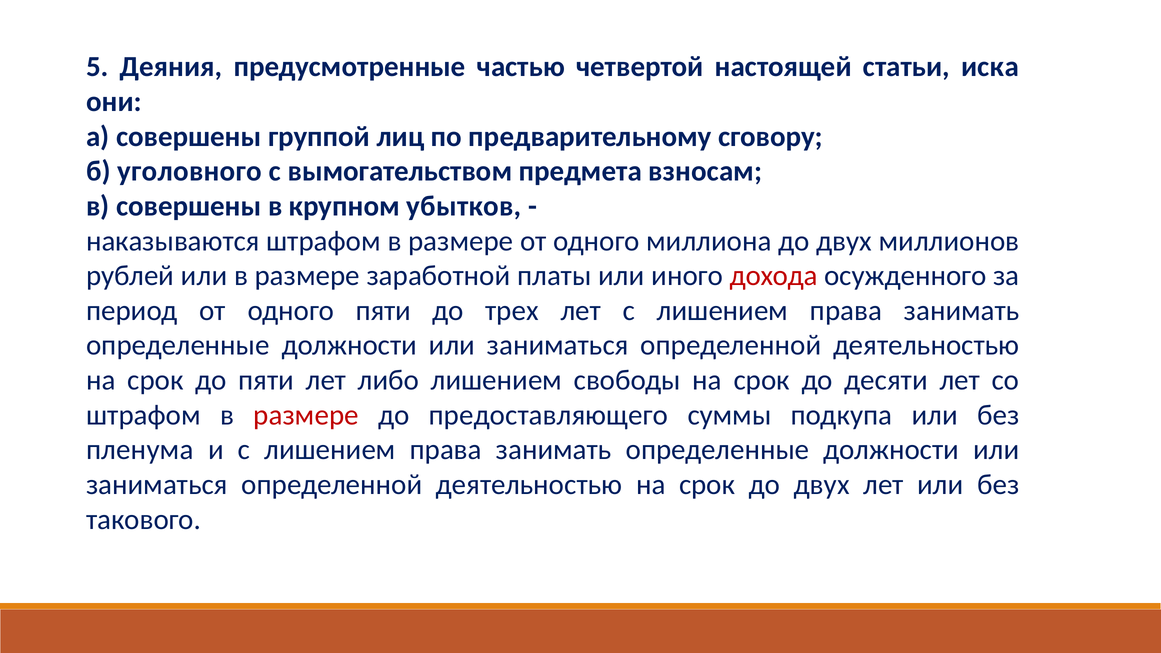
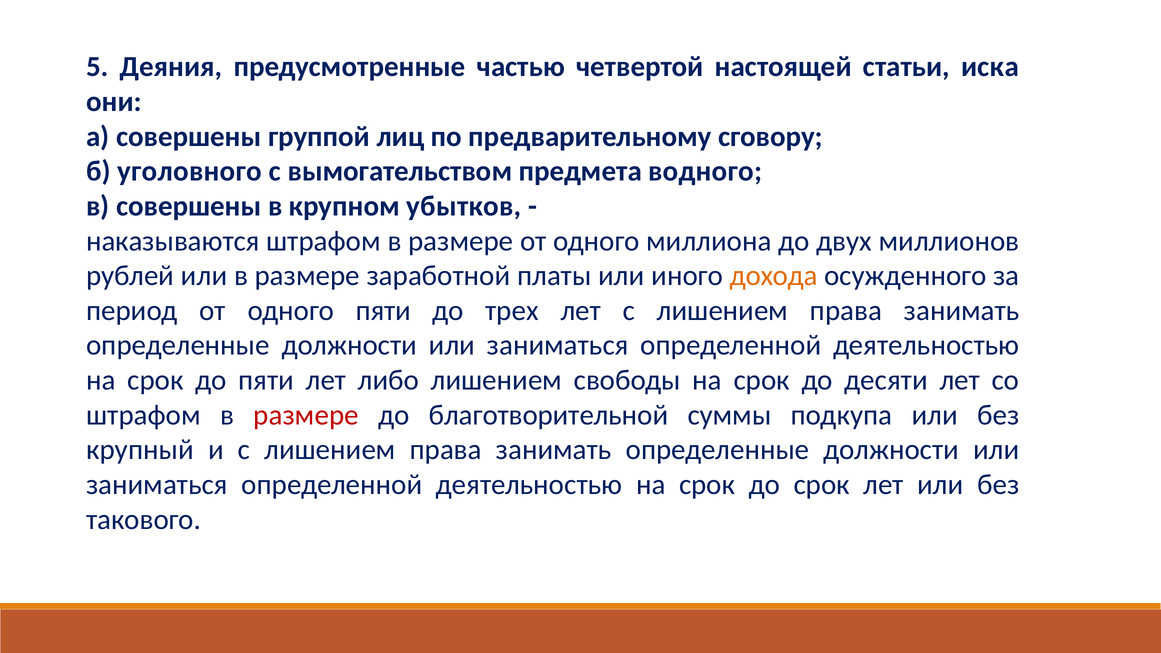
взносам: взносам -> водного
дохода colour: red -> orange
предоставляющего: предоставляющего -> благотворительной
пленума: пленума -> крупный
срок до двух: двух -> срок
